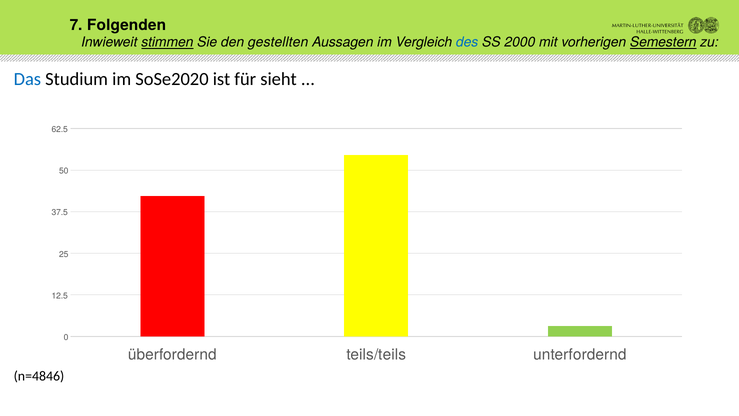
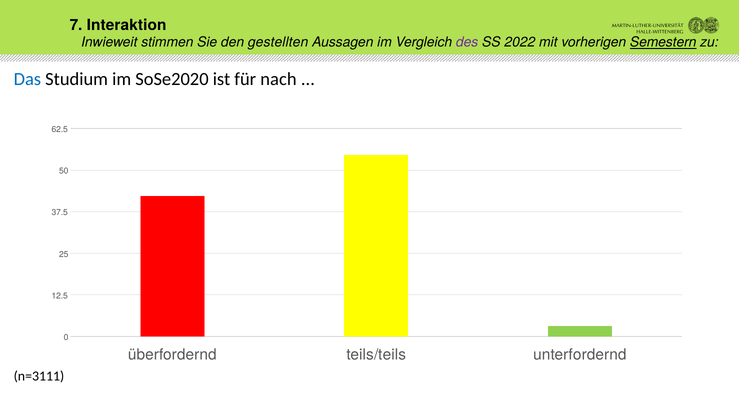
Folgenden: Folgenden -> Interaktion
stimmen underline: present -> none
des colour: blue -> purple
2000: 2000 -> 2022
sieht: sieht -> nach
n=4846: n=4846 -> n=3111
